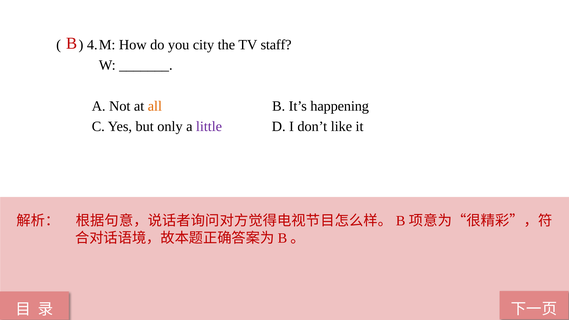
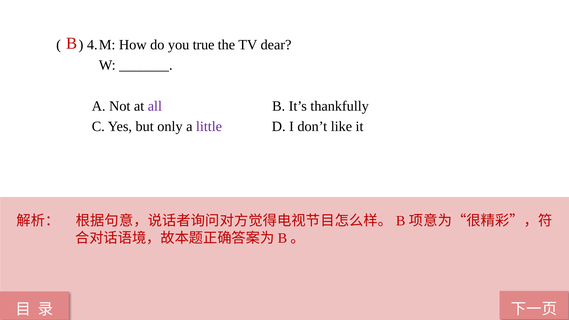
city: city -> true
staff: staff -> dear
all colour: orange -> purple
happening: happening -> thankfully
